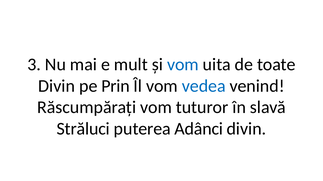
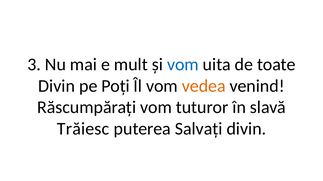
Prin: Prin -> Poți
vedea colour: blue -> orange
Străluci: Străluci -> Trăiesc
Adânci: Adânci -> Salvați
